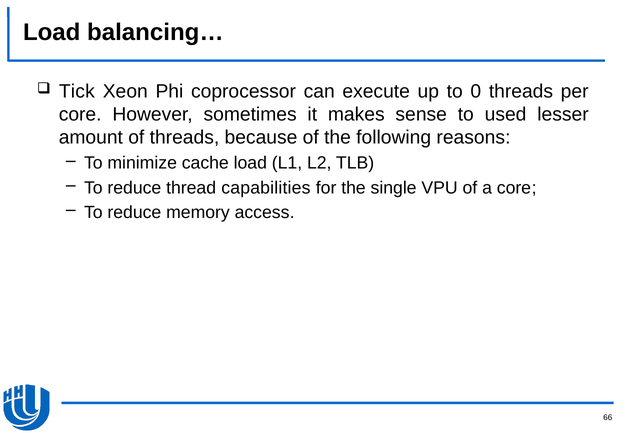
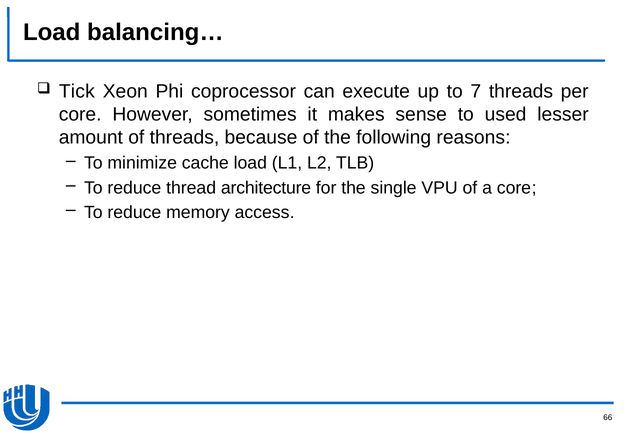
0: 0 -> 7
capabilities: capabilities -> architecture
